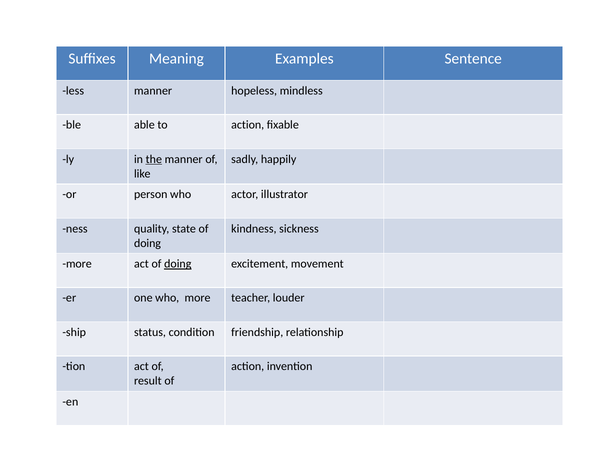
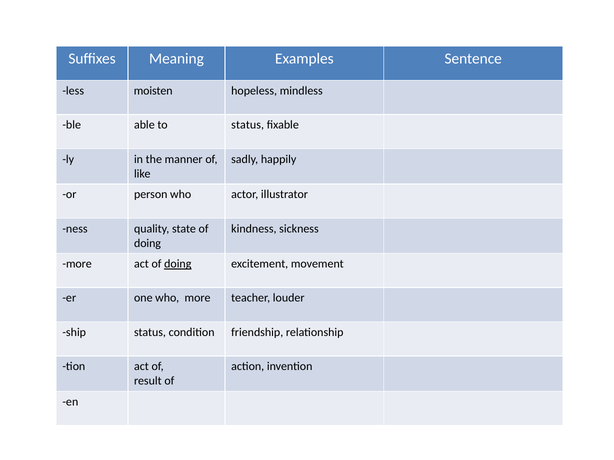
less manner: manner -> moisten
to action: action -> status
the underline: present -> none
